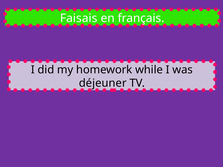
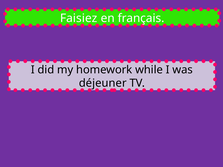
Faisais: Faisais -> Faisiez
